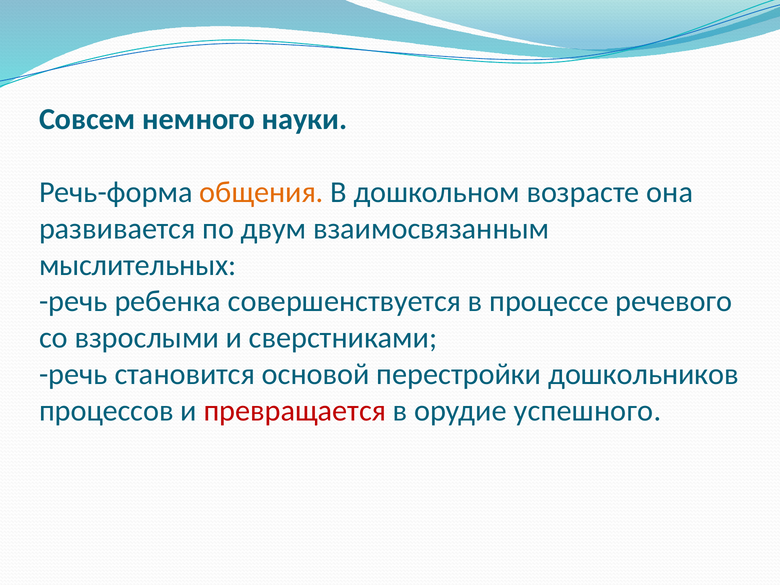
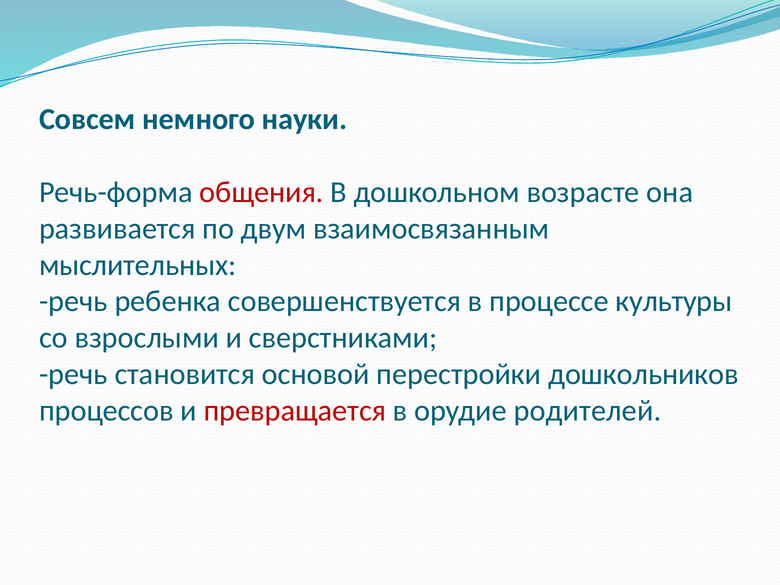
общения colour: orange -> red
речевого: речевого -> культуры
успешного: успешного -> родителей
